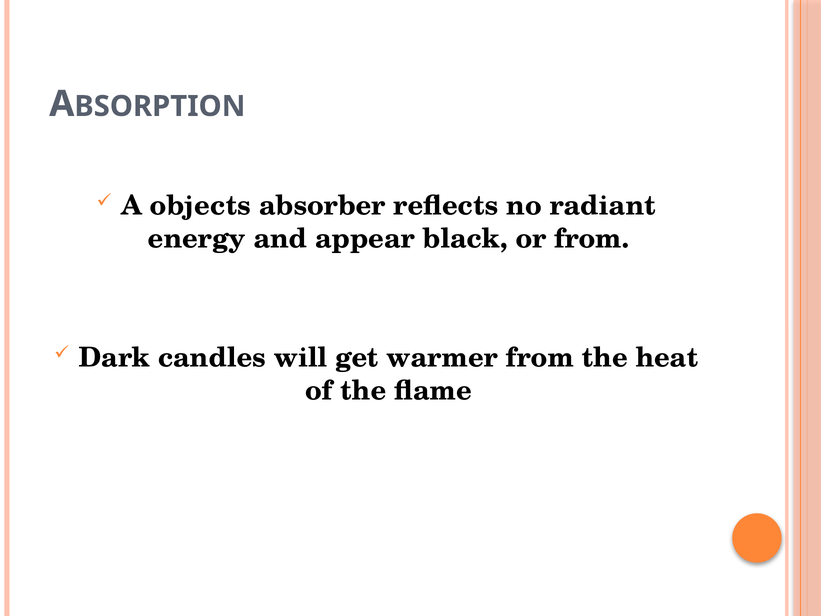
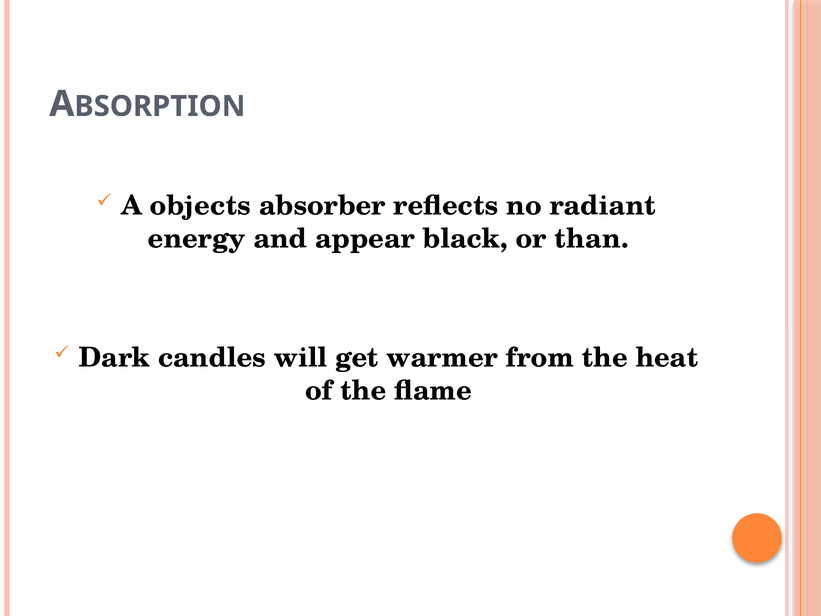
or from: from -> than
